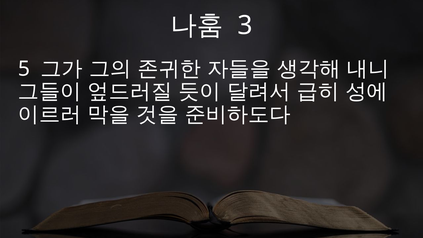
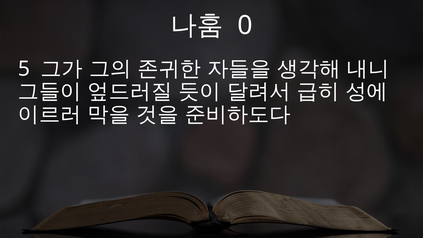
3: 3 -> 0
